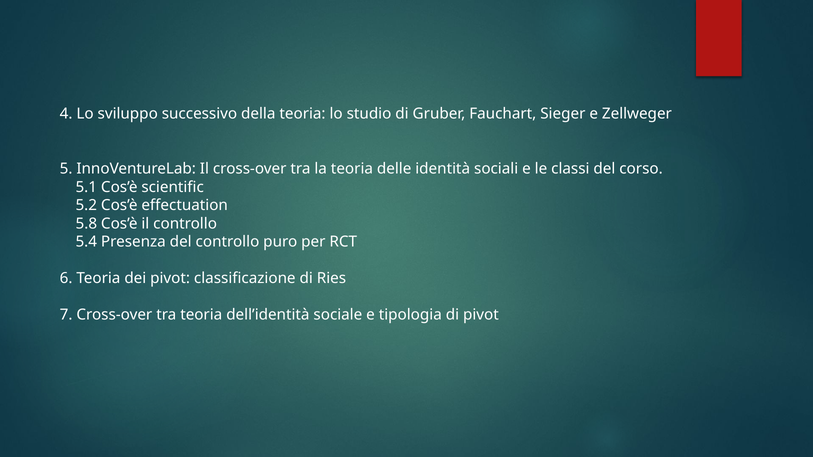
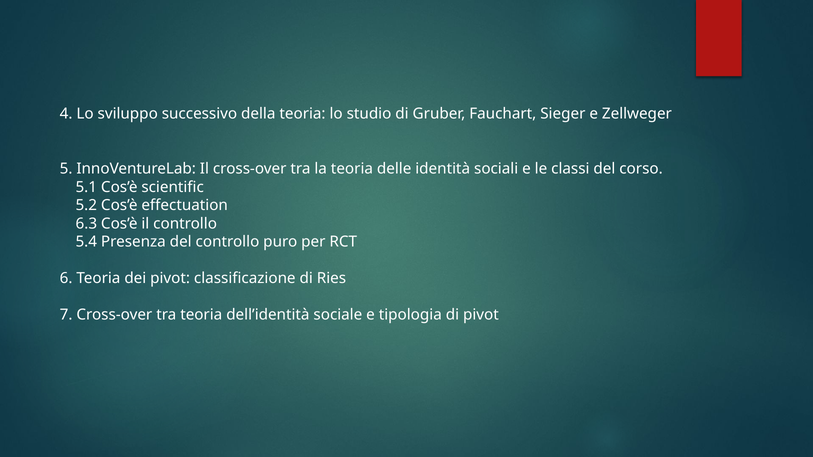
5.8: 5.8 -> 6.3
